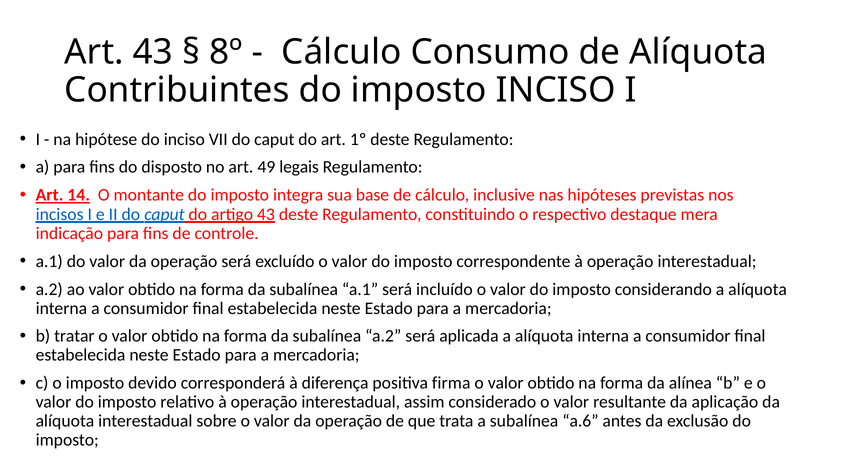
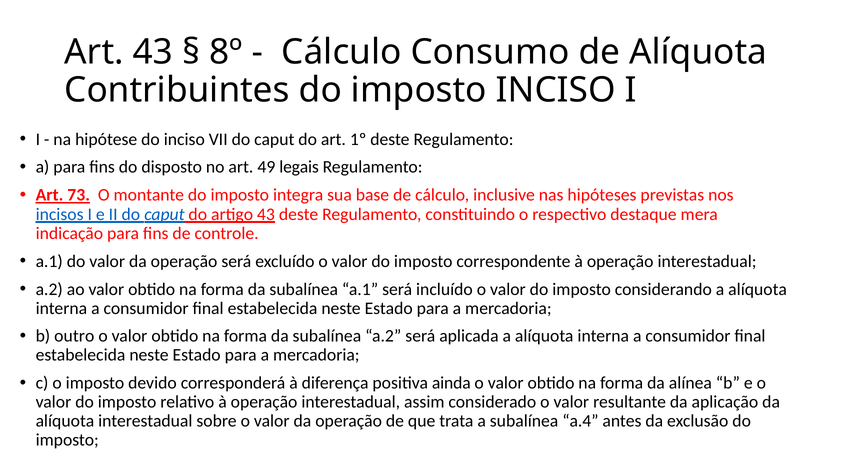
14: 14 -> 73
tratar: tratar -> outro
firma: firma -> ainda
a.6: a.6 -> a.4
